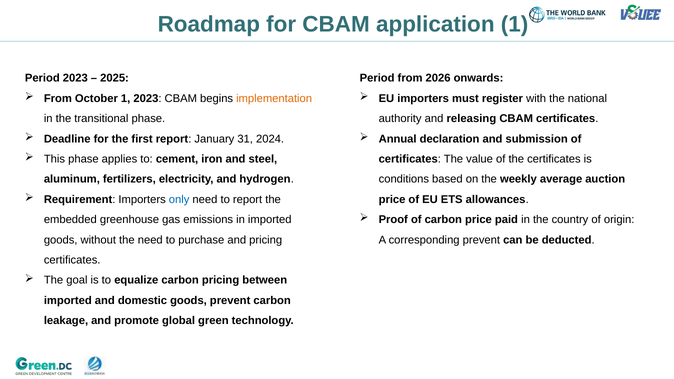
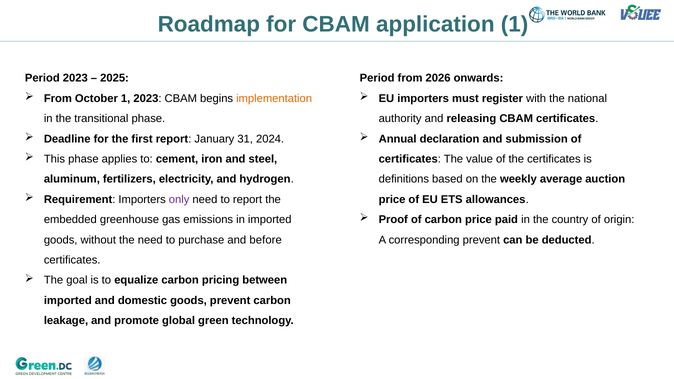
conditions: conditions -> definitions
only colour: blue -> purple
and pricing: pricing -> before
